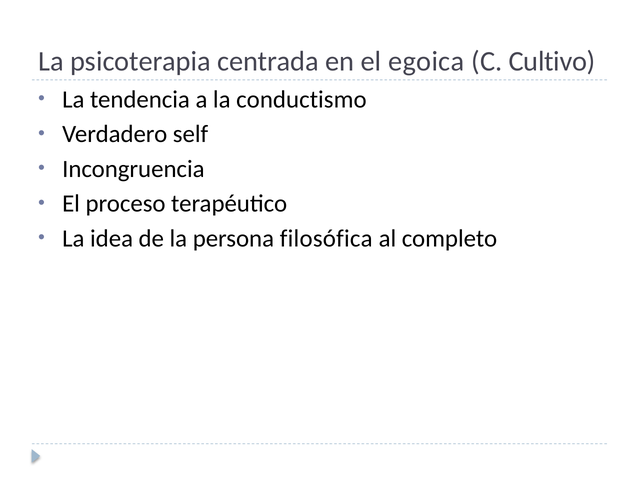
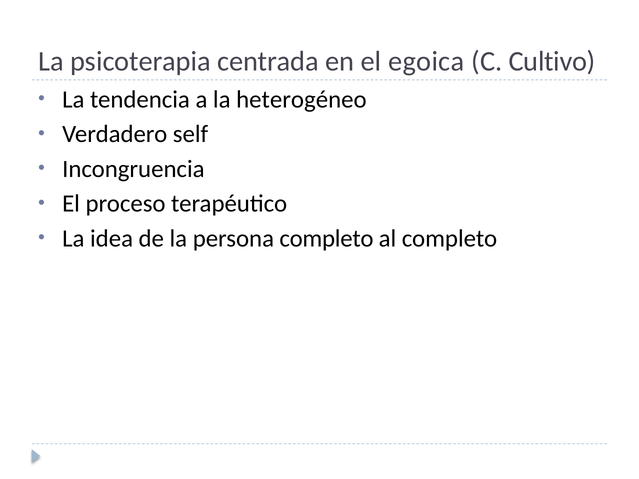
conductismo: conductismo -> heterogéneo
persona filosófica: filosófica -> completo
